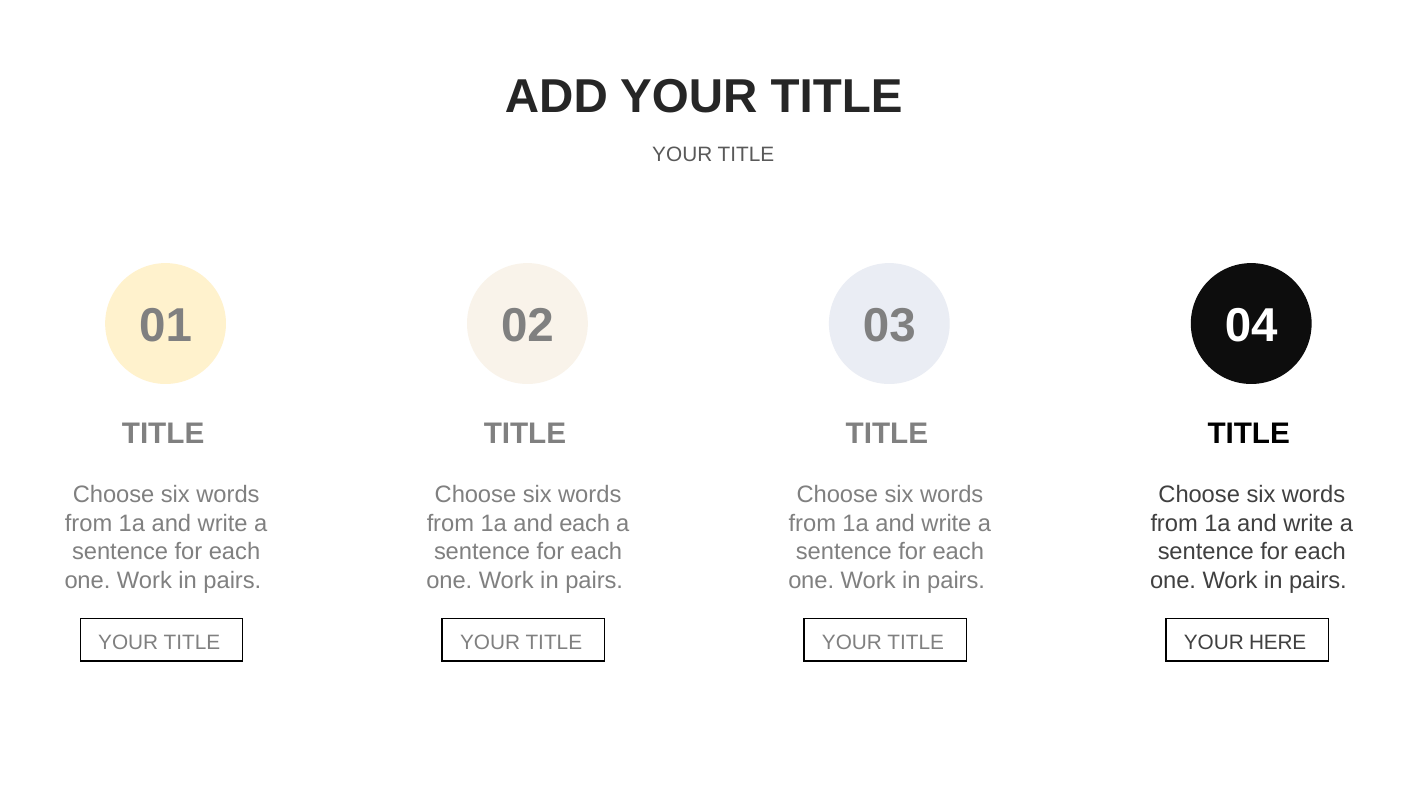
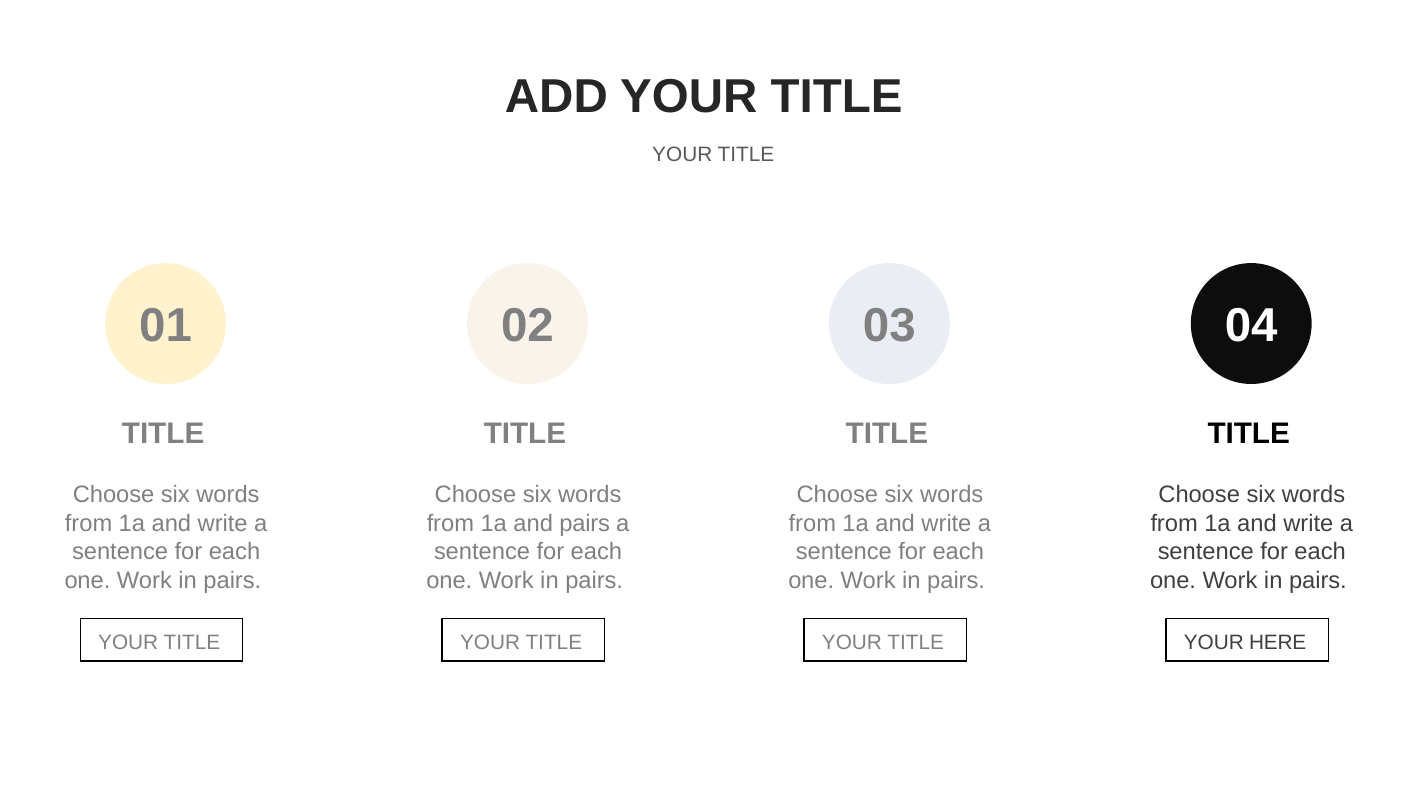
and each: each -> pairs
